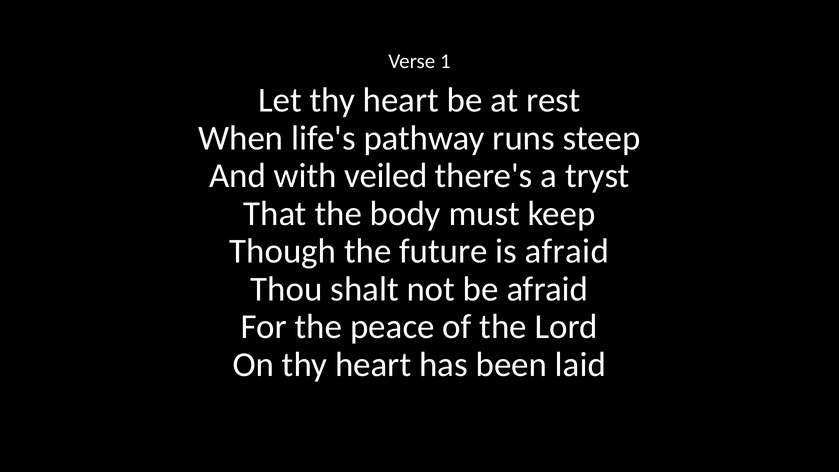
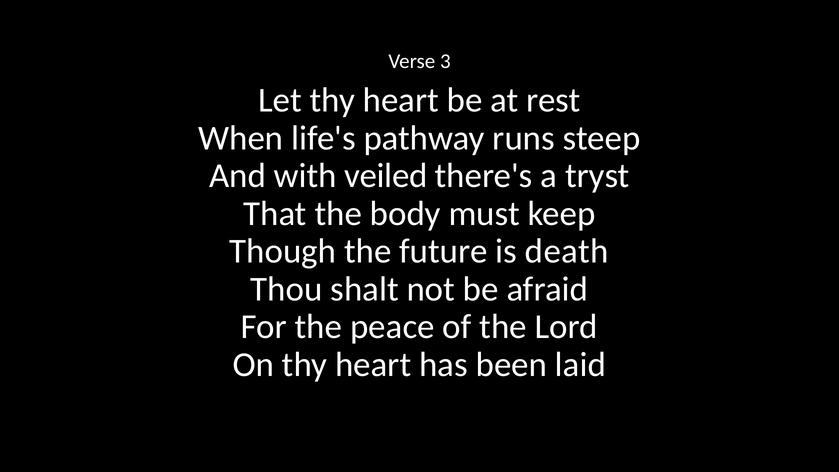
1: 1 -> 3
is afraid: afraid -> death
